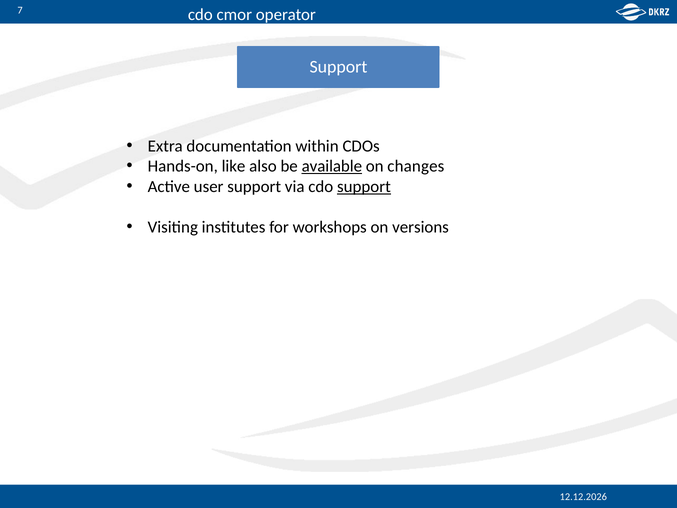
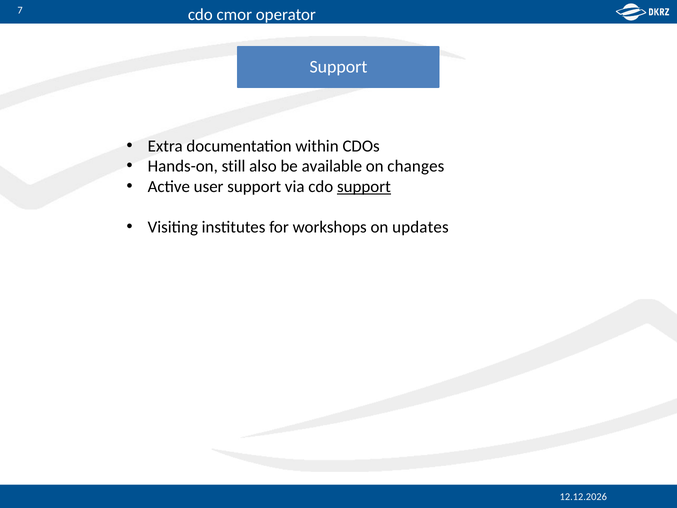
like: like -> still
available underline: present -> none
versions: versions -> updates
